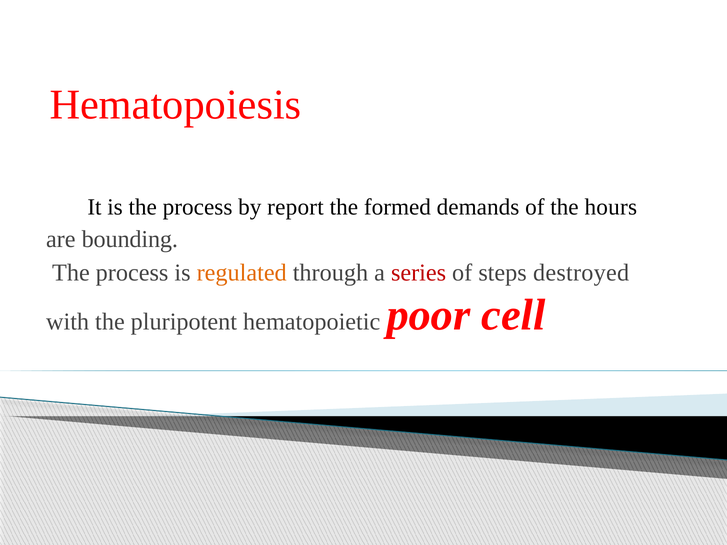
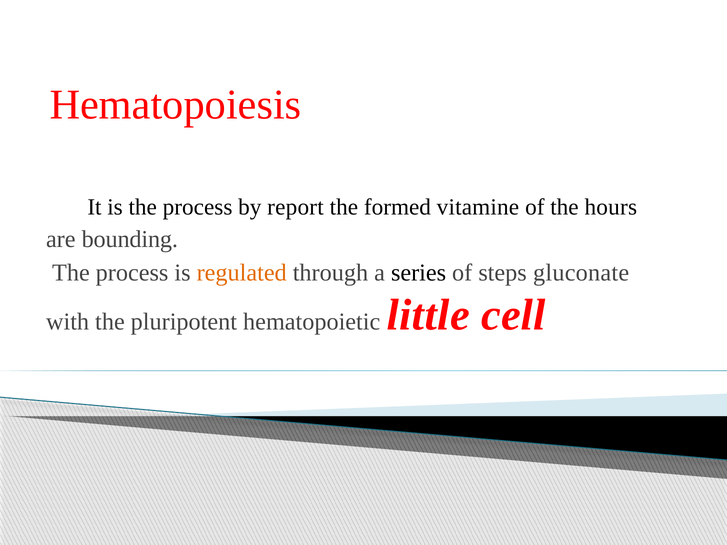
demands: demands -> vitamine
series colour: red -> black
destroyed: destroyed -> gluconate
poor: poor -> little
